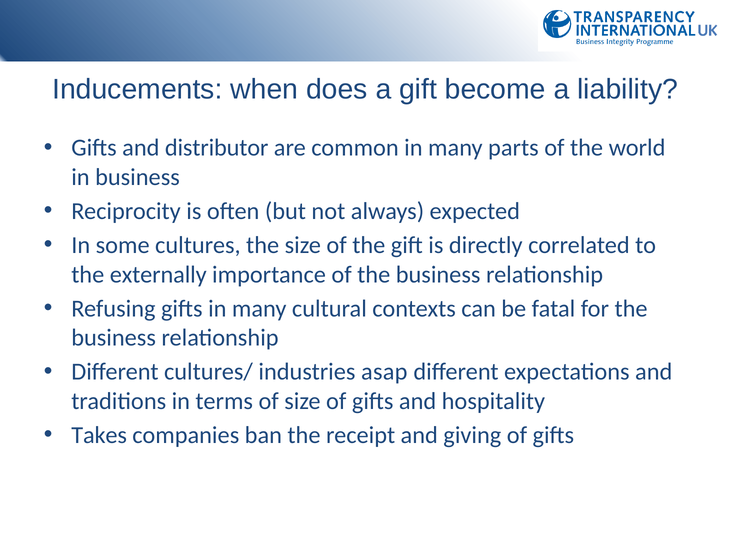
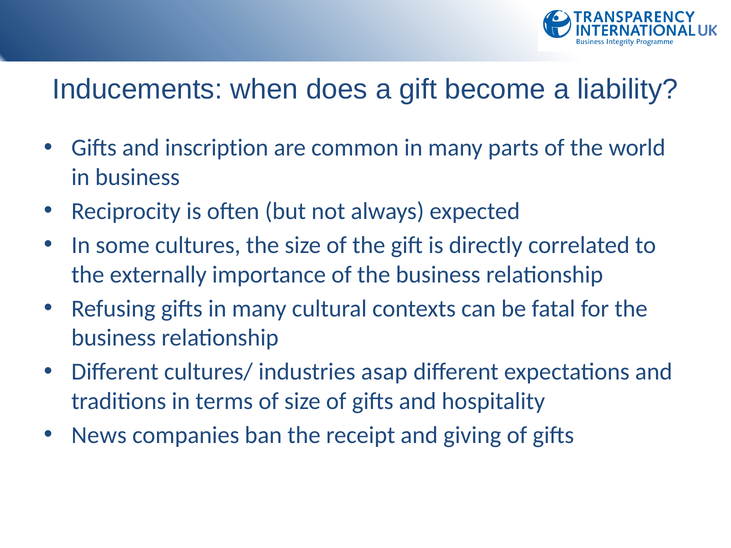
distributor: distributor -> inscription
Takes: Takes -> News
